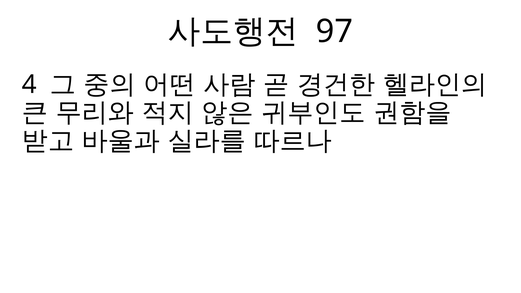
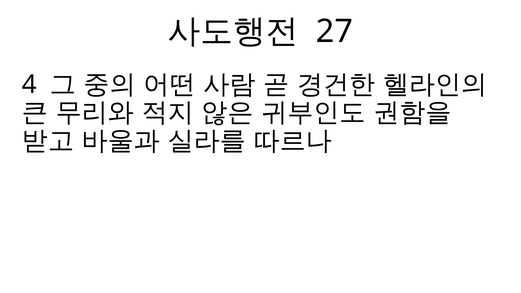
97: 97 -> 27
